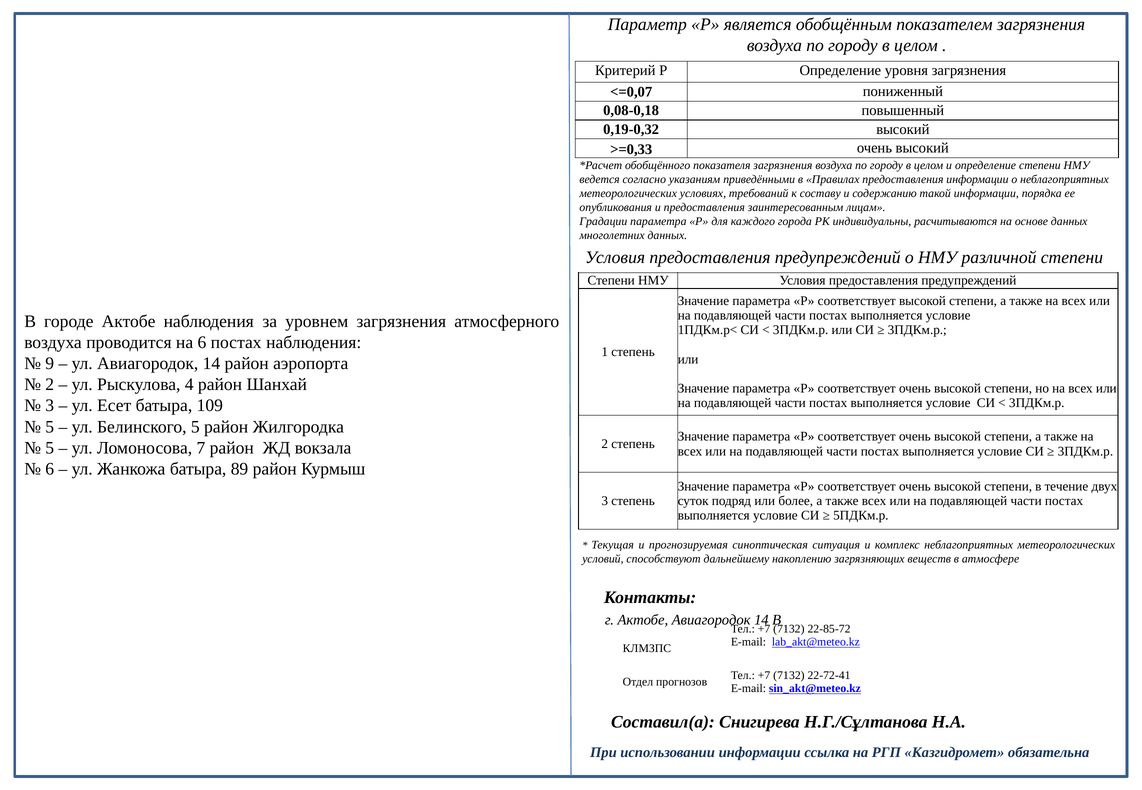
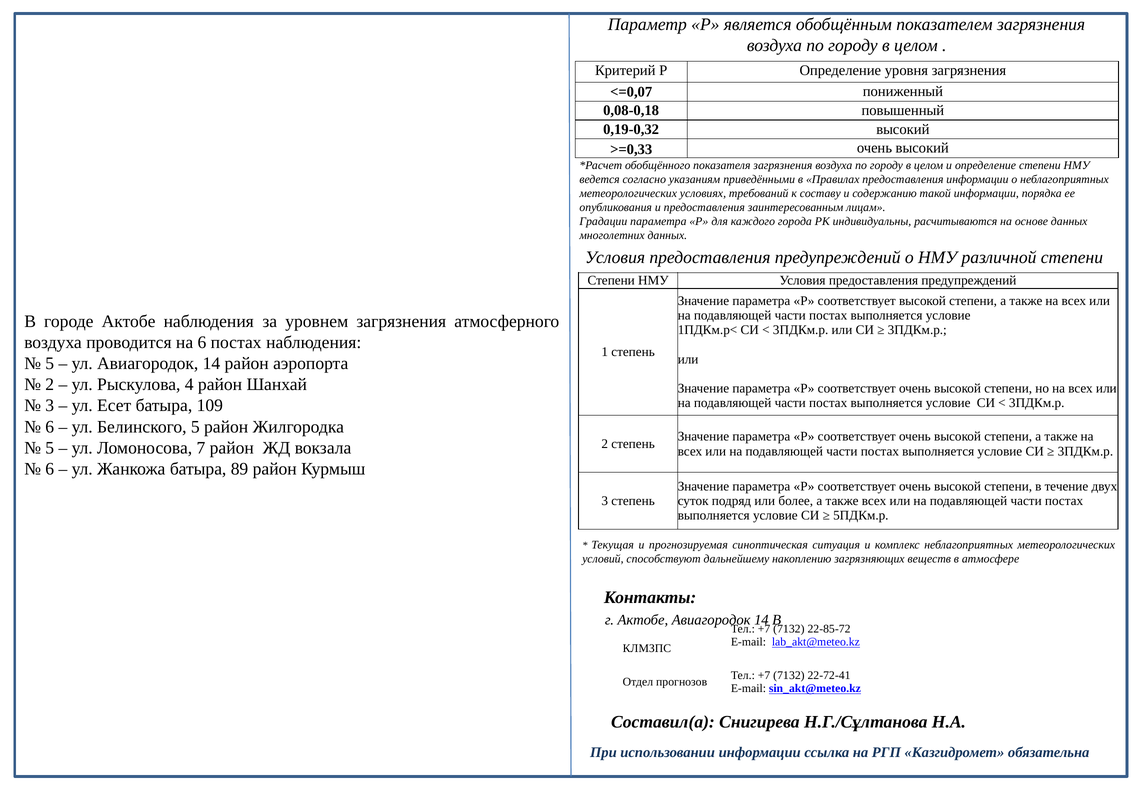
9 at (50, 364): 9 -> 5
5 at (50, 427): 5 -> 6
